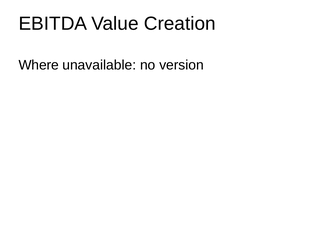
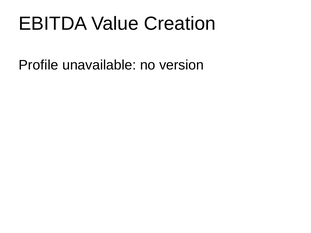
Where: Where -> Profile
